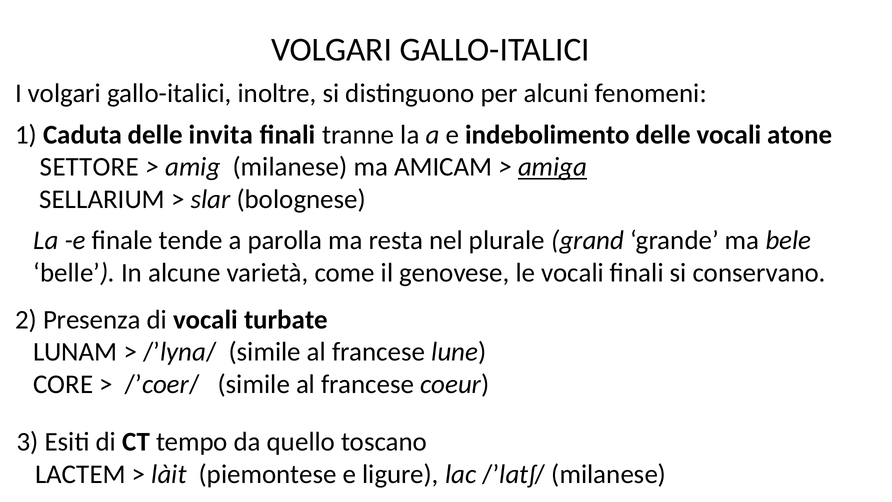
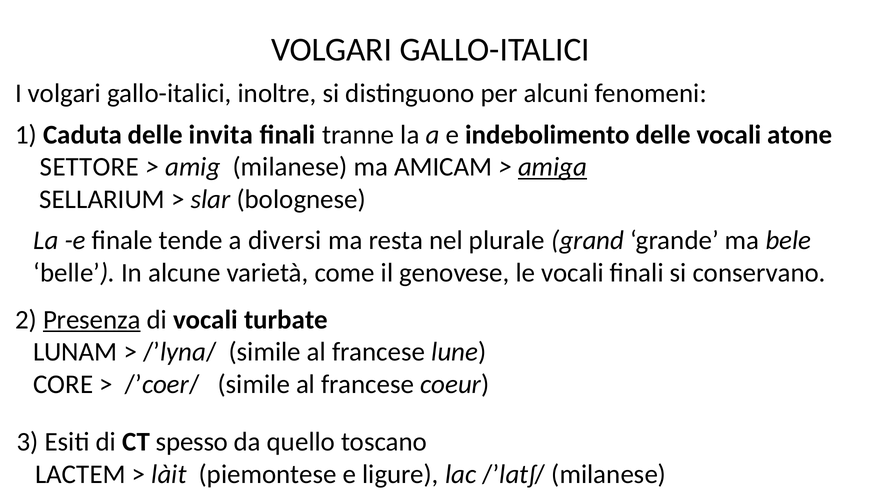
parolla: parolla -> diversi
Presenza underline: none -> present
tempo: tempo -> spesso
